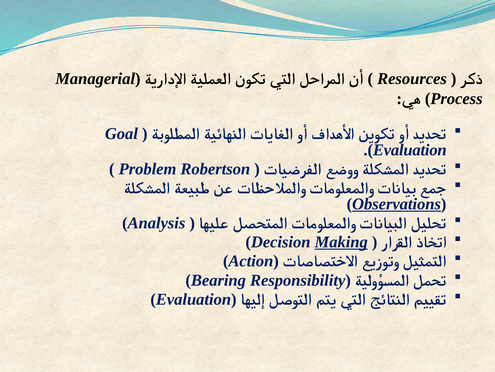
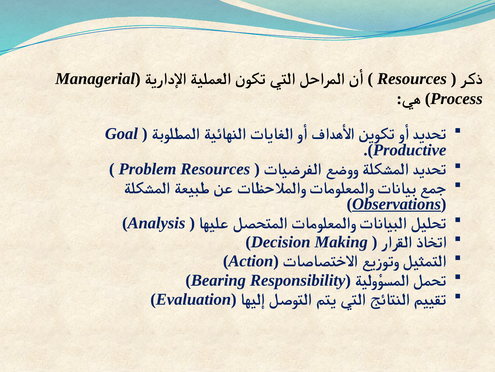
Evaluation at (410, 150): Evaluation -> Productive
Problem Robertson: Robertson -> Resources
Making underline: present -> none
